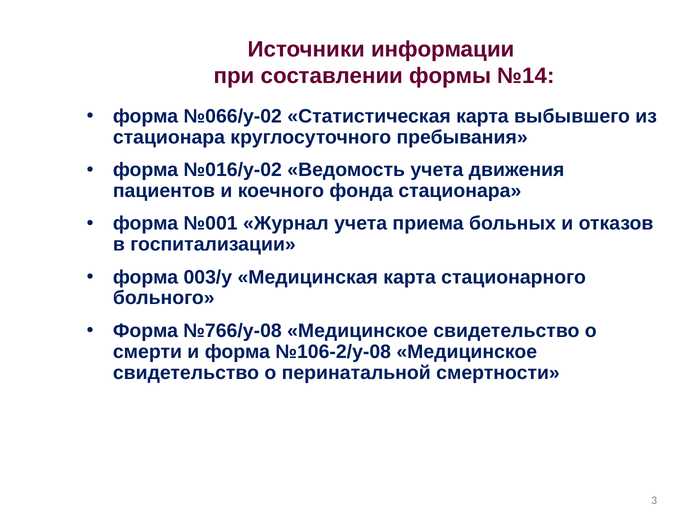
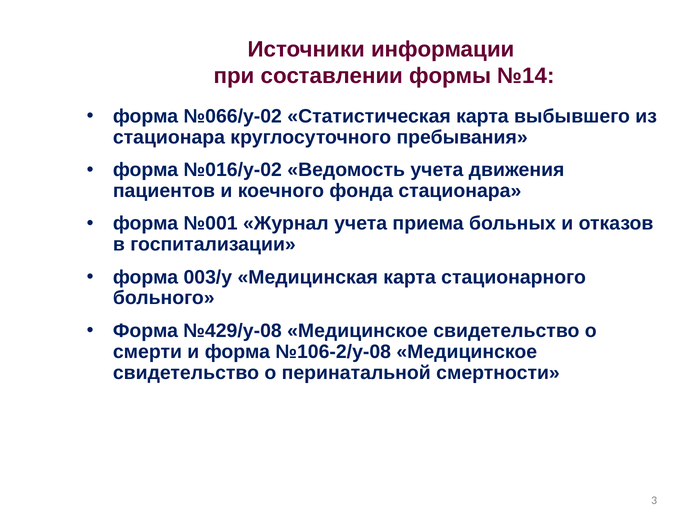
№766/у-08: №766/у-08 -> №429/у-08
